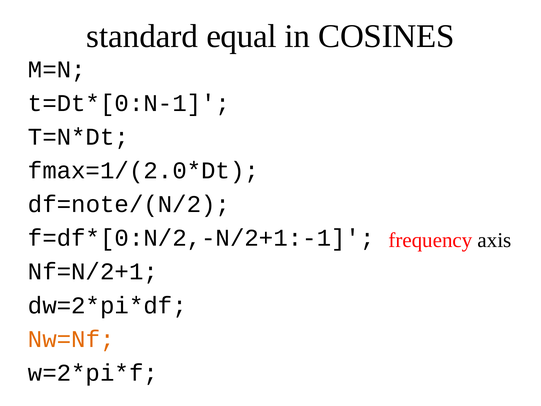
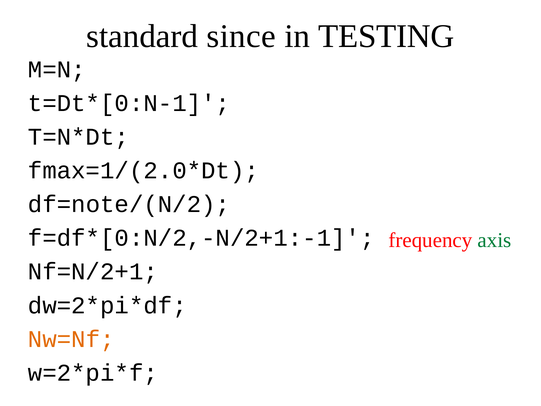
equal: equal -> since
COSINES: COSINES -> TESTING
axis colour: black -> green
